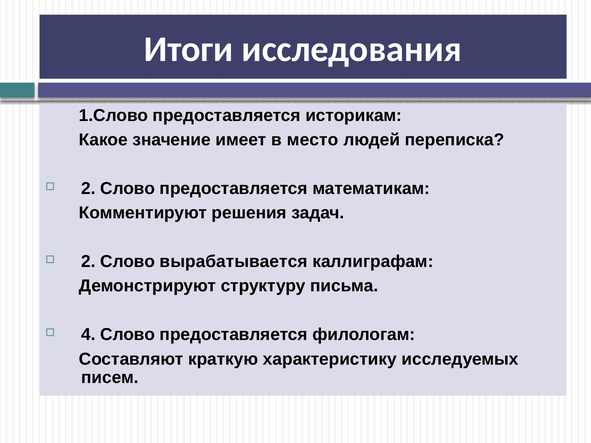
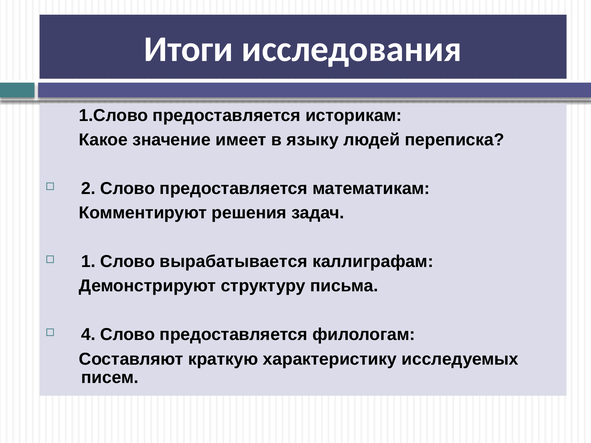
место: место -> языку
2 at (88, 262): 2 -> 1
